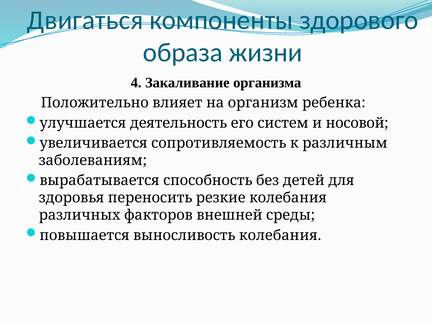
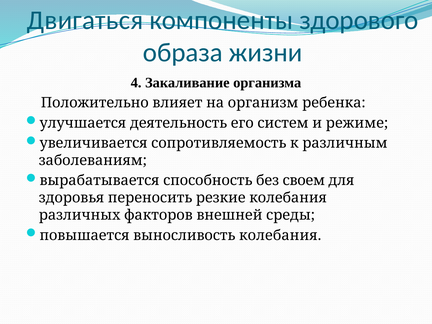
носовой: носовой -> режиме
детей: детей -> своем
